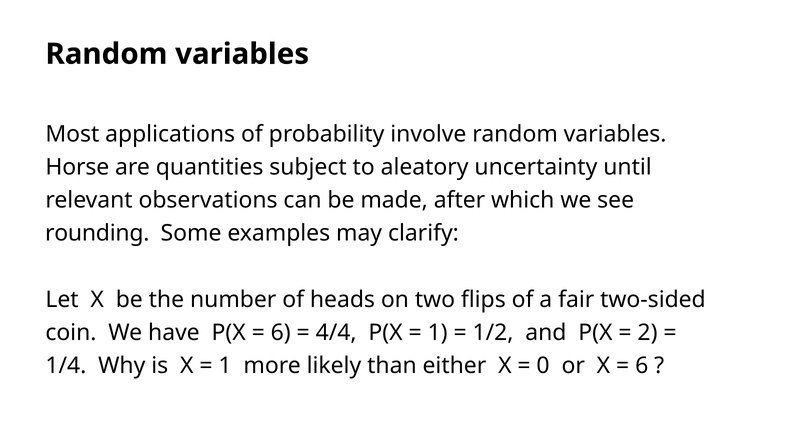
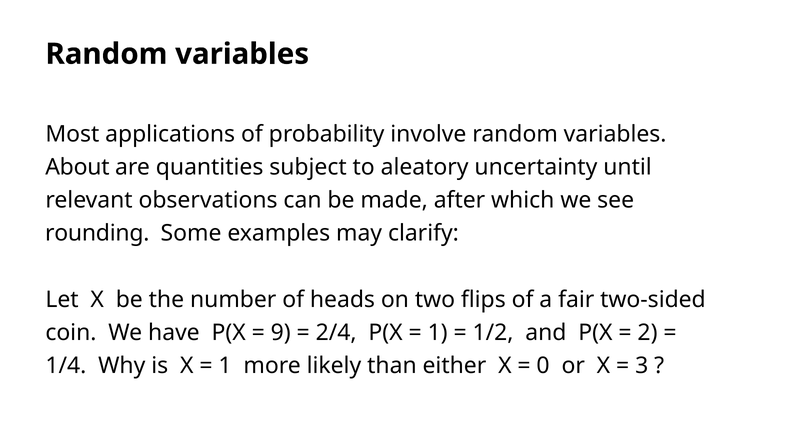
Horse: Horse -> About
6 at (281, 333): 6 -> 9
4/4: 4/4 -> 2/4
6 at (642, 366): 6 -> 3
